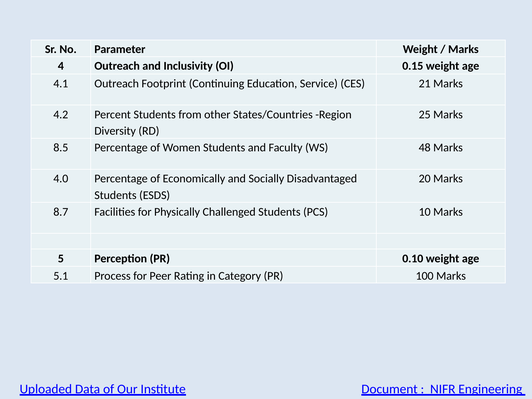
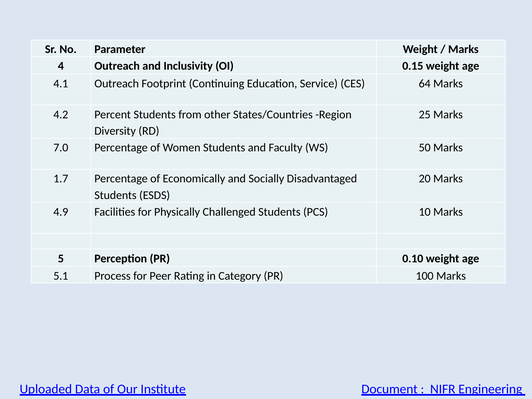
21: 21 -> 64
8.5: 8.5 -> 7.0
48: 48 -> 50
4.0: 4.0 -> 1.7
8.7: 8.7 -> 4.9
